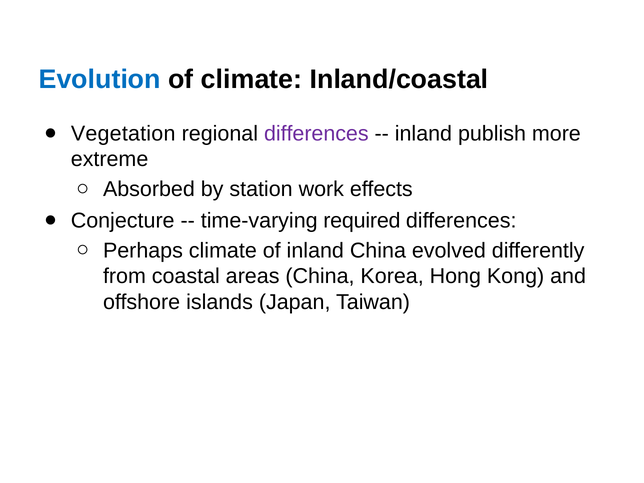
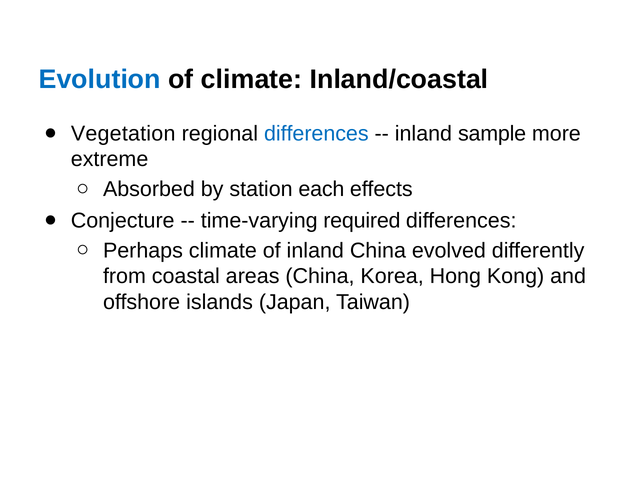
differences at (316, 134) colour: purple -> blue
publish: publish -> sample
work: work -> each
